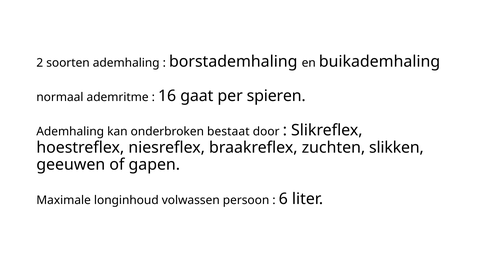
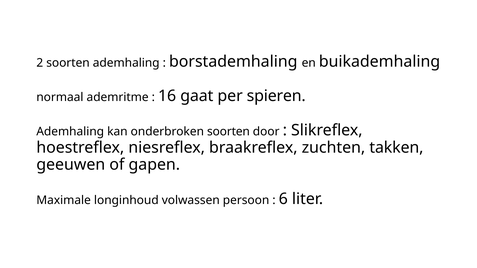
onderbroken bestaat: bestaat -> soorten
slikken: slikken -> takken
